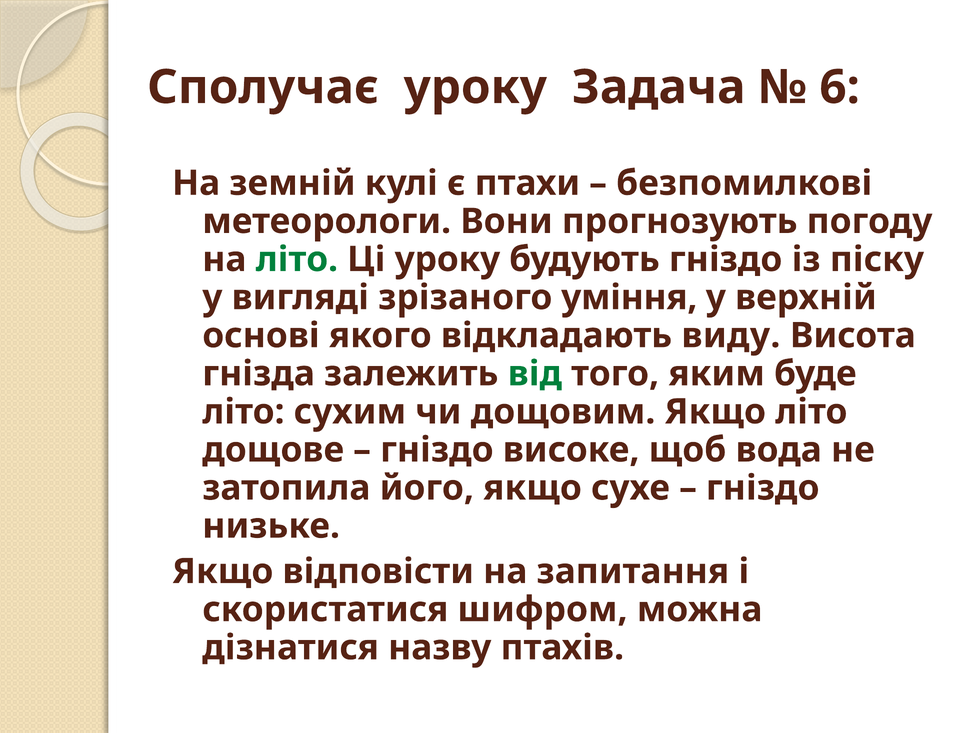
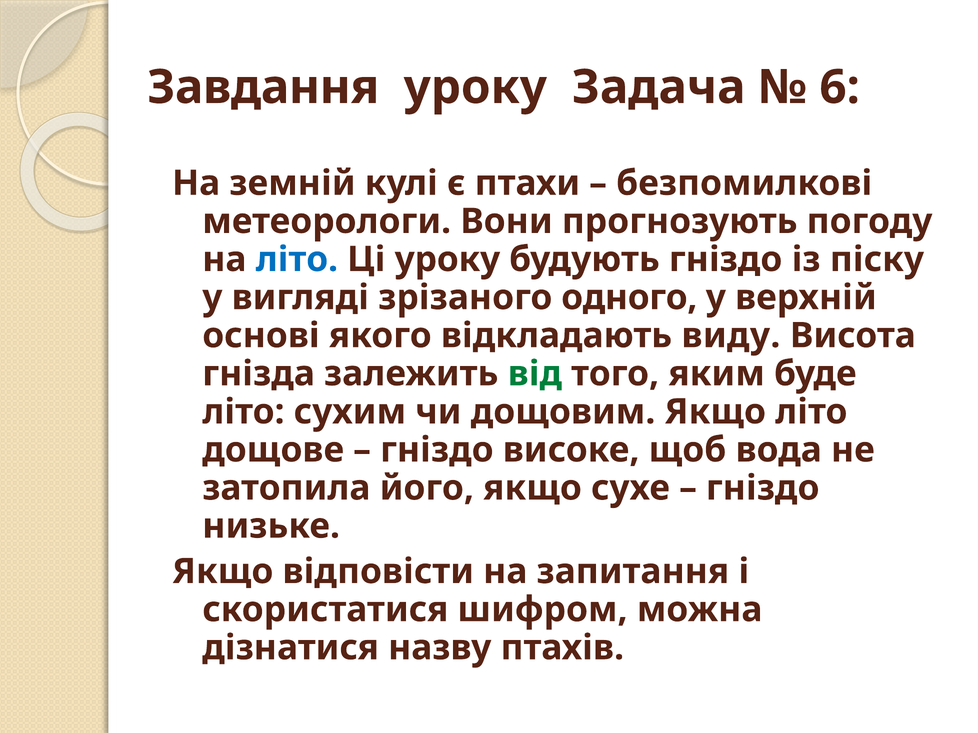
Сполучає: Сполучає -> Завдання
літо at (297, 260) colour: green -> blue
уміння: уміння -> одного
